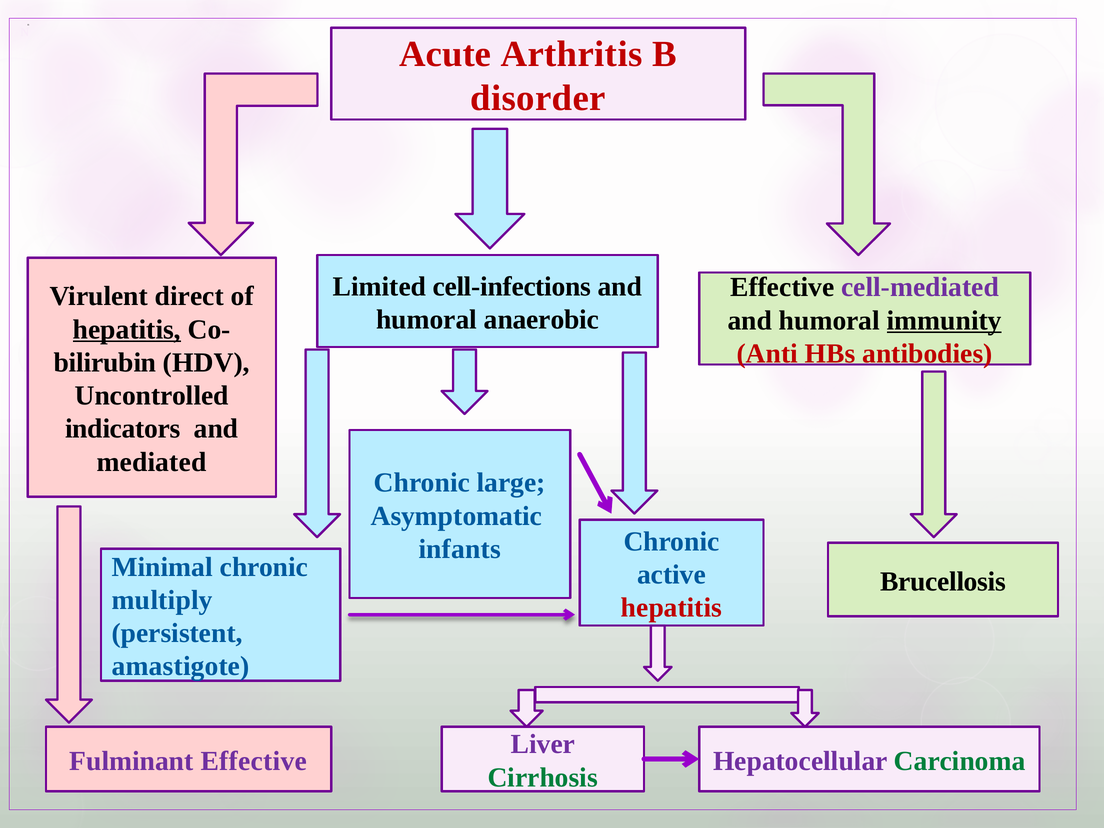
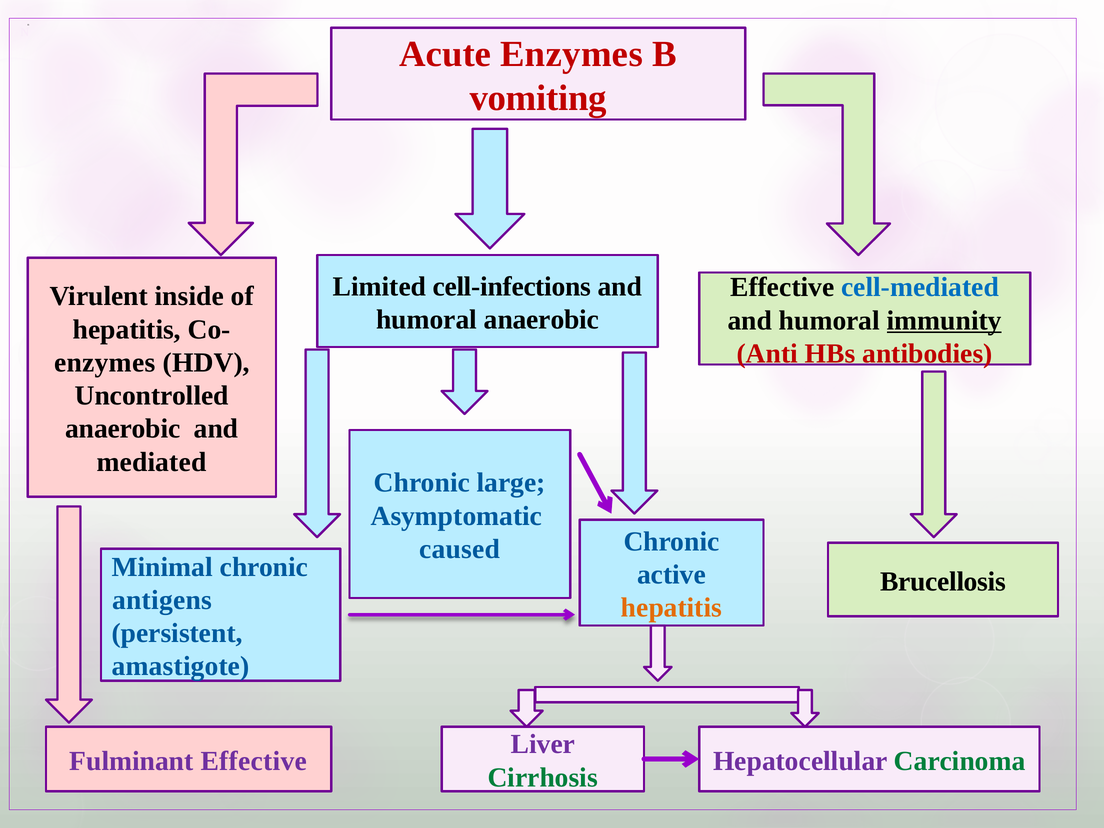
Acute Arthritis: Arthritis -> Enzymes
disorder: disorder -> vomiting
cell-mediated colour: purple -> blue
direct: direct -> inside
hepatitis at (127, 329) underline: present -> none
bilirubin at (105, 363): bilirubin -> enzymes
indicators at (123, 429): indicators -> anaerobic
infants: infants -> caused
multiply: multiply -> antigens
hepatitis at (671, 608) colour: red -> orange
